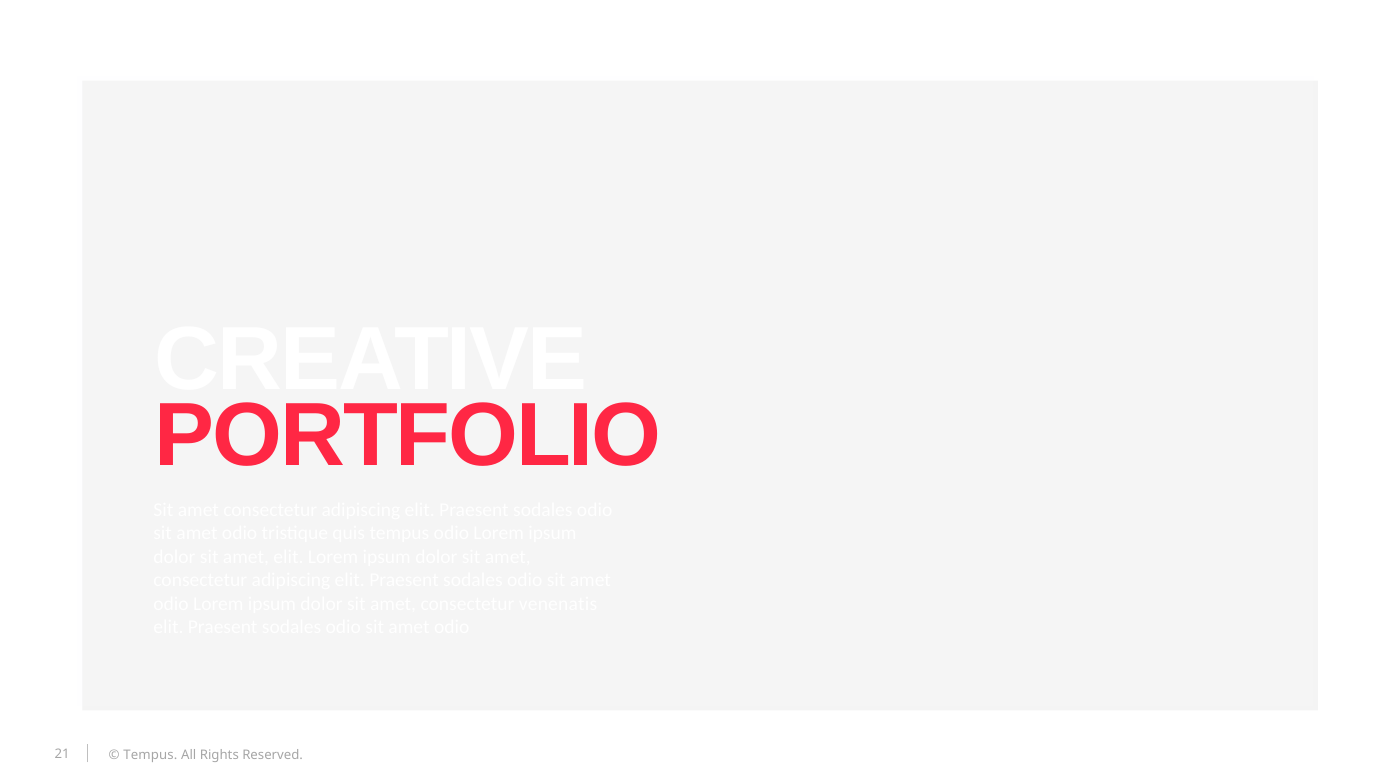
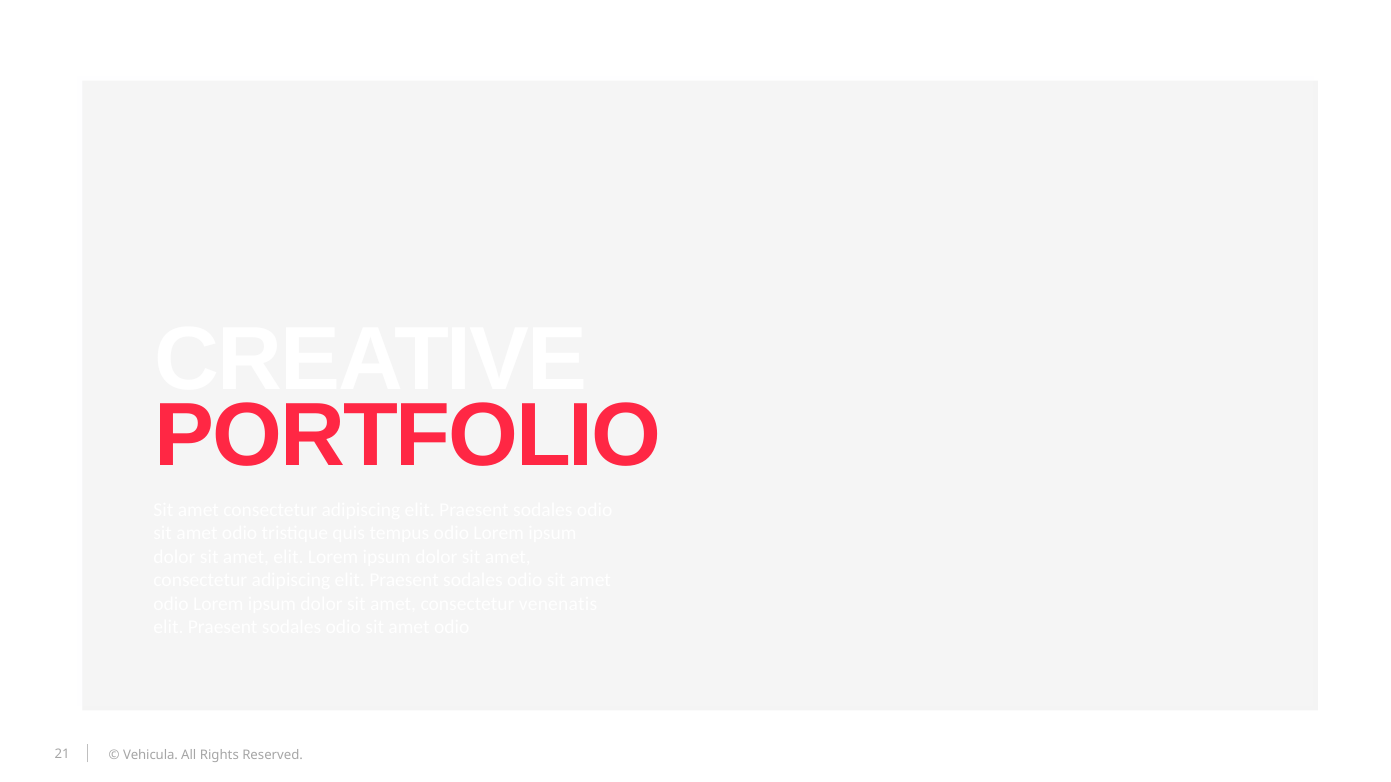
Tempus at (150, 756): Tempus -> Vehicula
